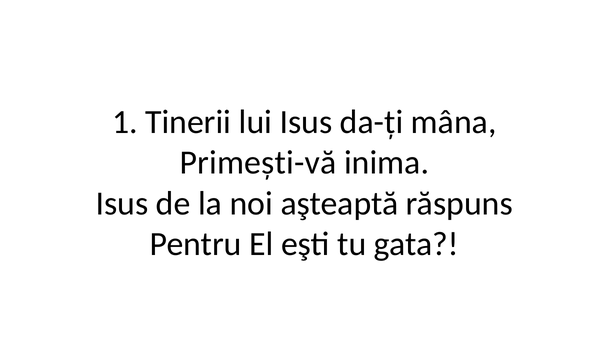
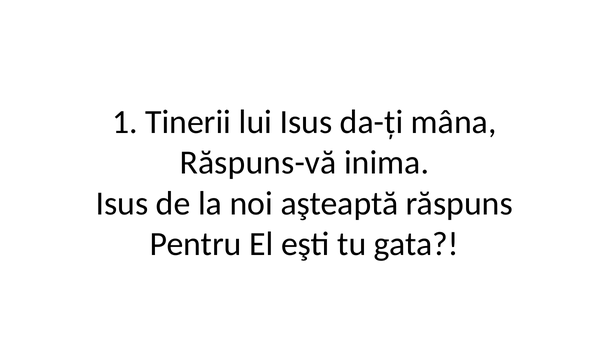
Primești-vă: Primești-vă -> Răspuns-vă
